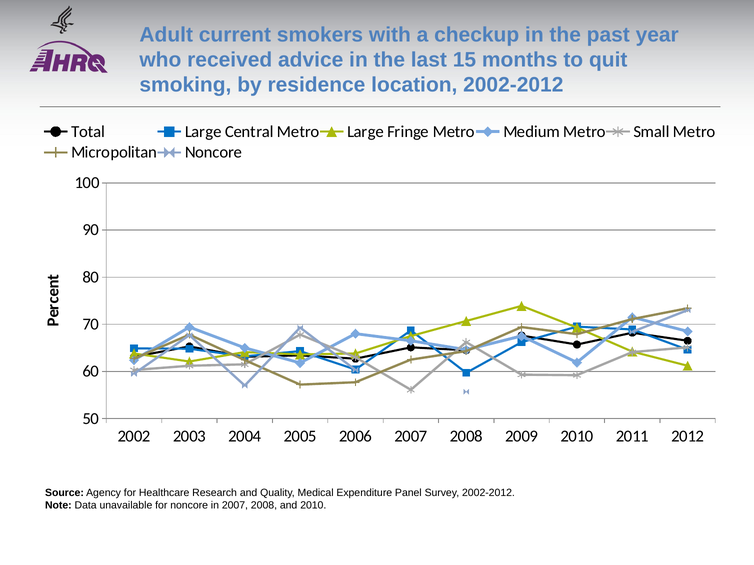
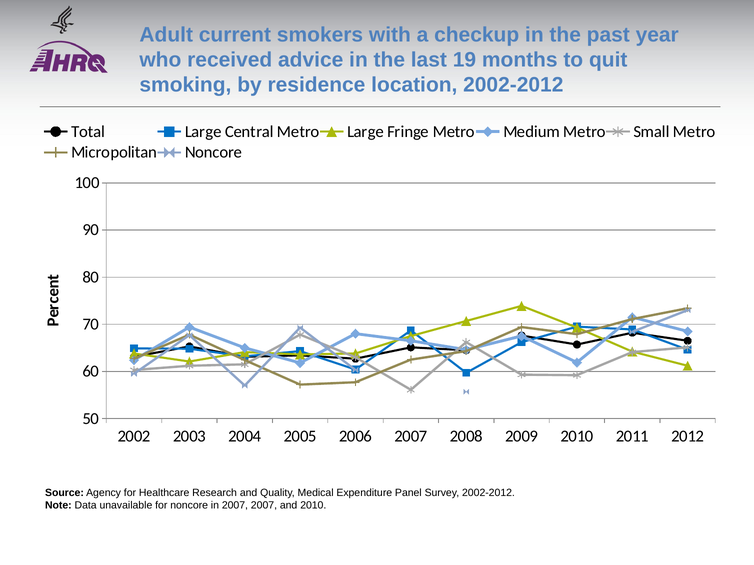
15: 15 -> 19
in 2007 2008: 2008 -> 2007
